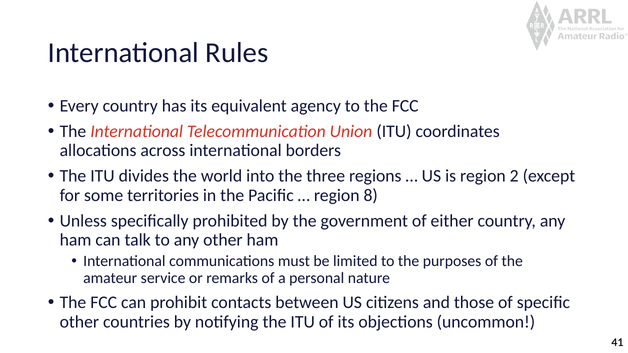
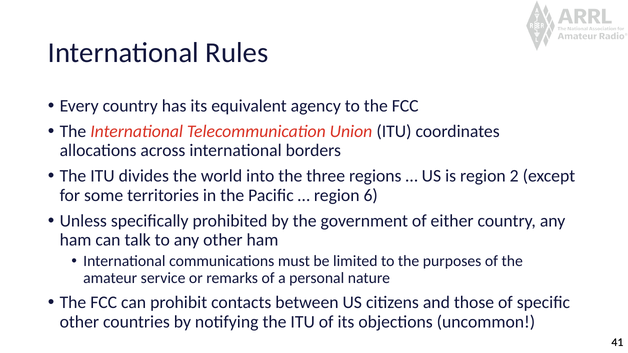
8: 8 -> 6
